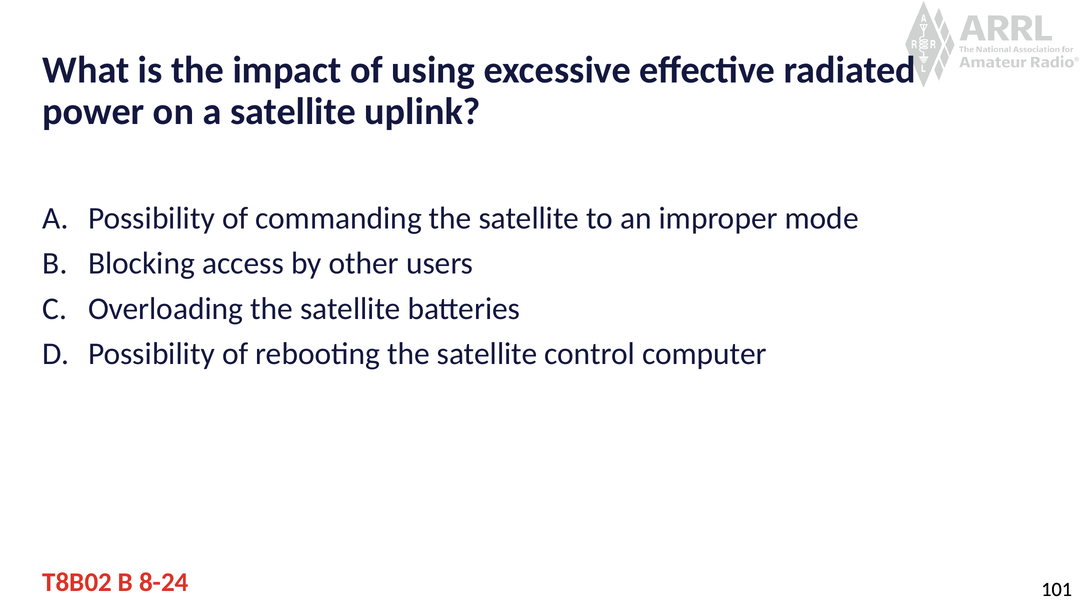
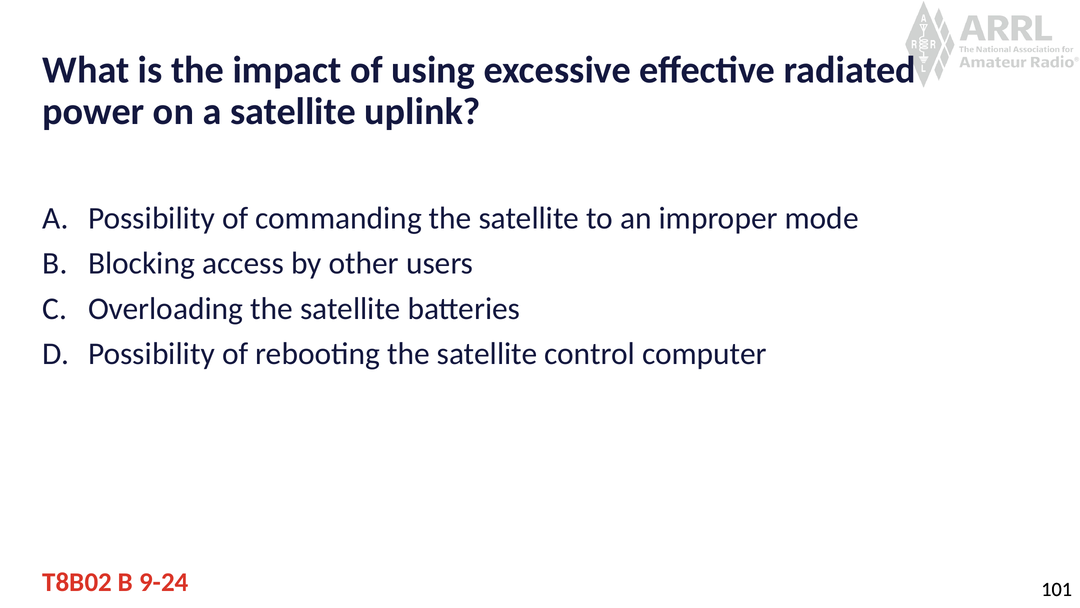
8-24: 8-24 -> 9-24
